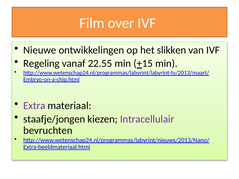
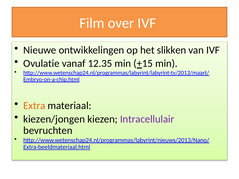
Regeling: Regeling -> Ovulatie
22.55: 22.55 -> 12.35
Extra colour: purple -> orange
staafje/jongen: staafje/jongen -> kiezen/jongen
